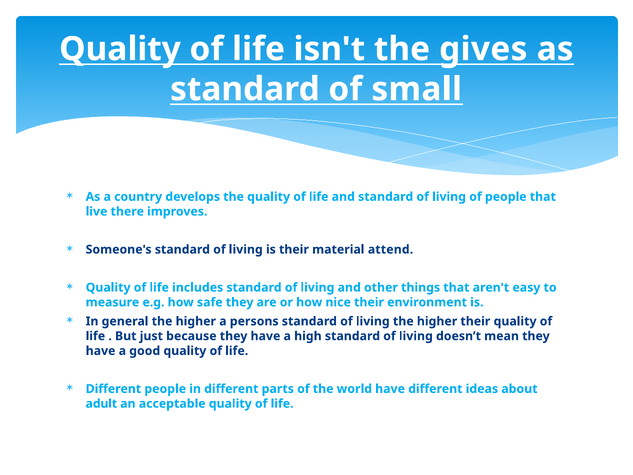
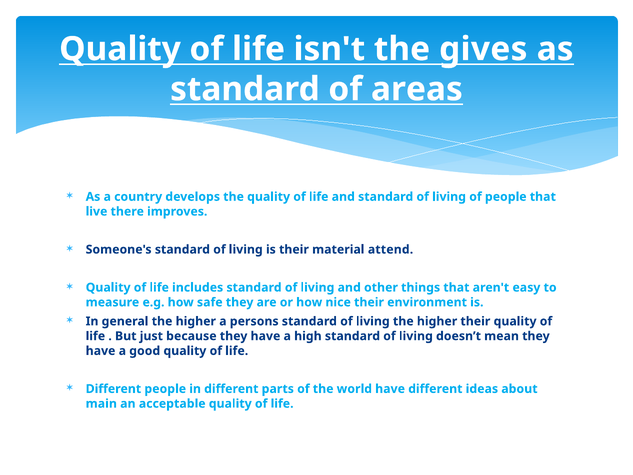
small: small -> areas
adult: adult -> main
